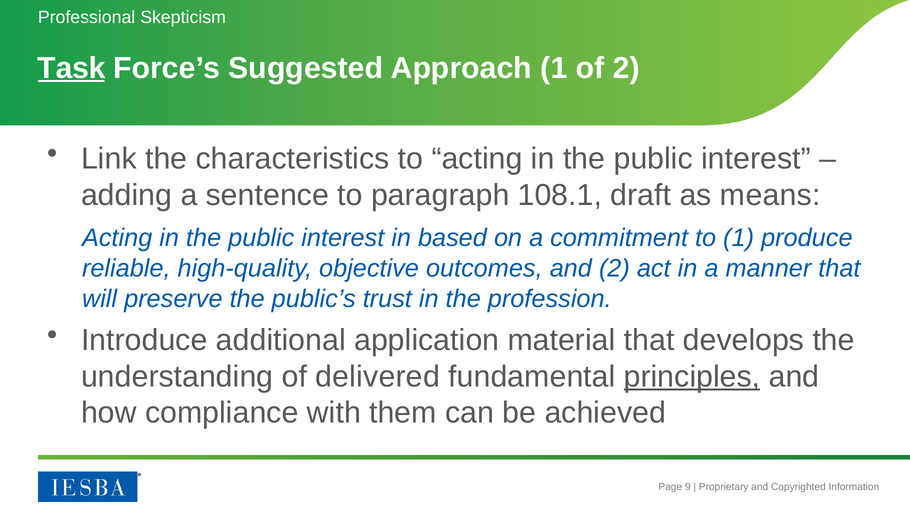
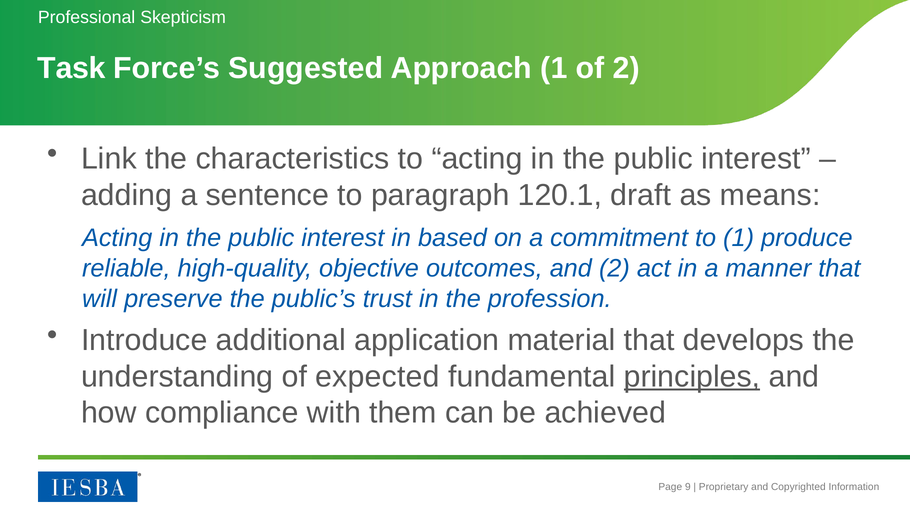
Task underline: present -> none
108.1: 108.1 -> 120.1
delivered: delivered -> expected
